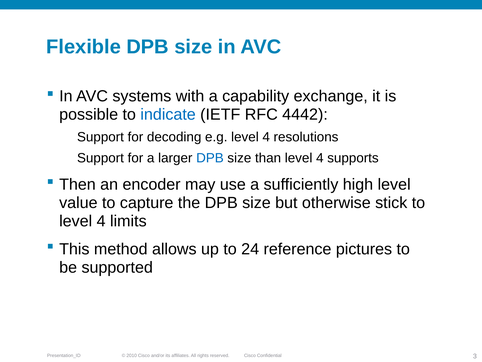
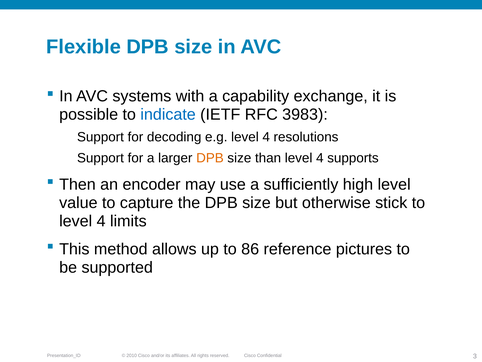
4442: 4442 -> 3983
DPB at (210, 158) colour: blue -> orange
24: 24 -> 86
